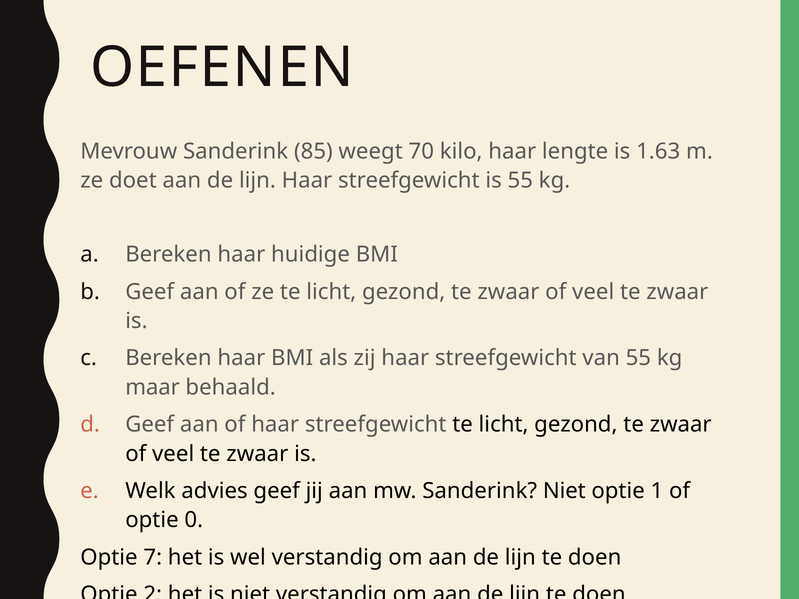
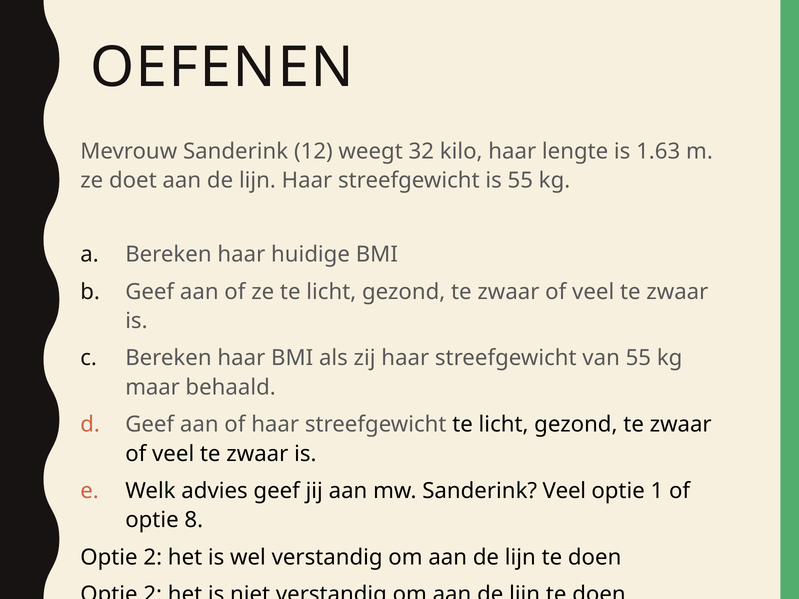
85: 85 -> 12
70: 70 -> 32
Sanderink Niet: Niet -> Veel
0: 0 -> 8
7 at (153, 557): 7 -> 2
